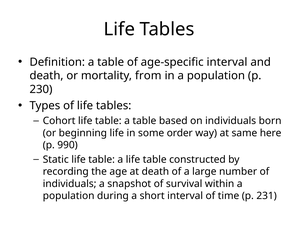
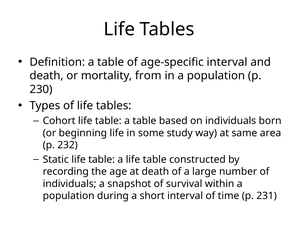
order: order -> study
here: here -> area
990: 990 -> 232
